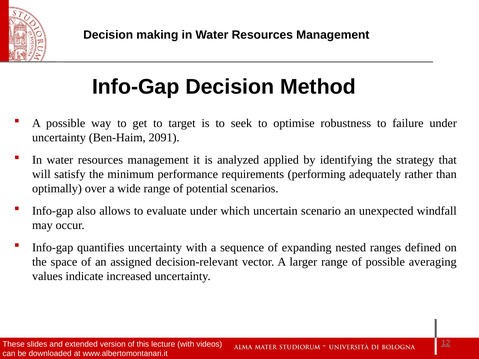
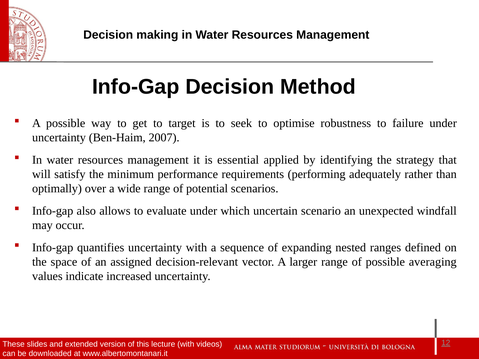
2091: 2091 -> 2007
analyzed: analyzed -> essential
